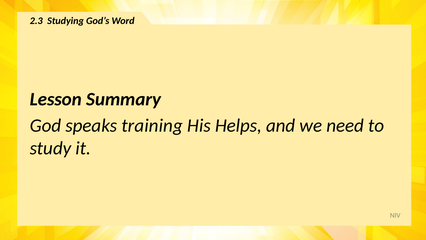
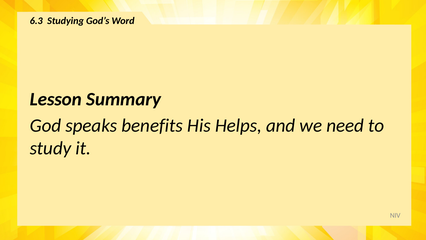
2.3: 2.3 -> 6.3
training: training -> benefits
